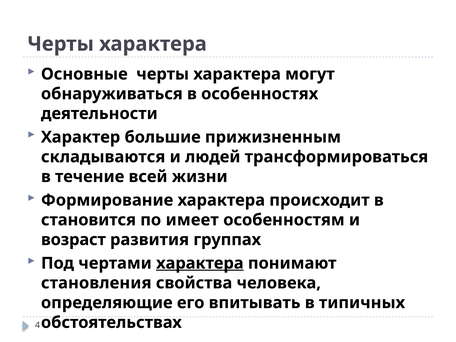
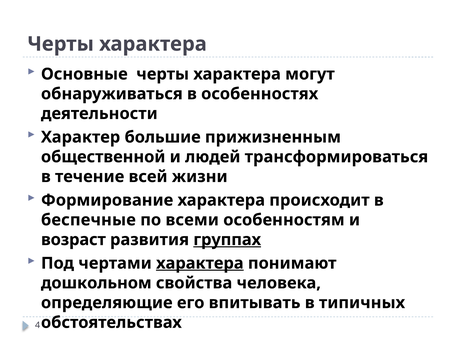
складываются: складываются -> общественной
становится: становится -> беспечные
имеет: имеет -> всеми
группах underline: none -> present
становления: становления -> дошкольном
